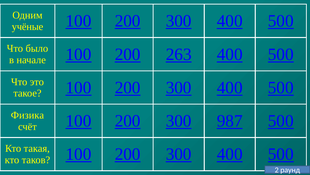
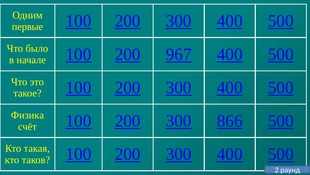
учёные: учёные -> первые
263: 263 -> 967
987: 987 -> 866
